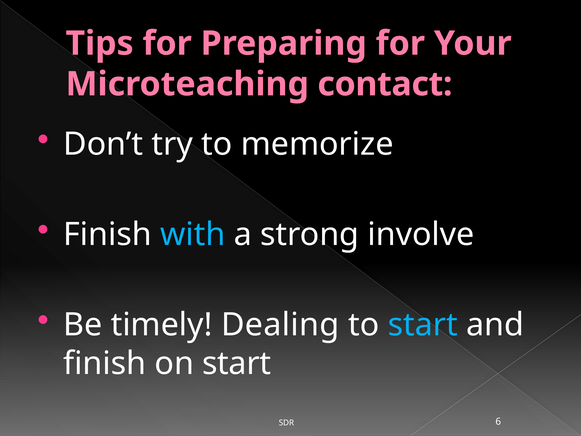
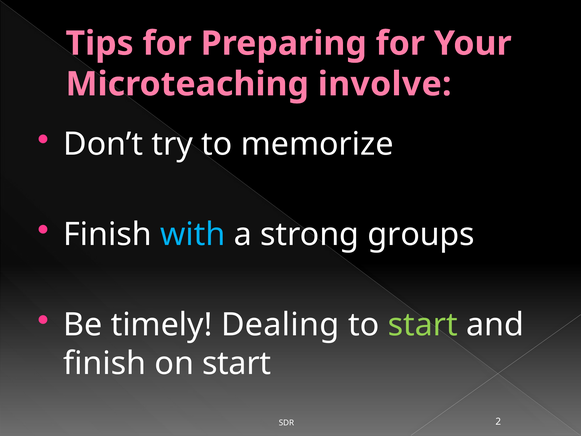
contact: contact -> involve
involve: involve -> groups
start at (423, 325) colour: light blue -> light green
6: 6 -> 2
